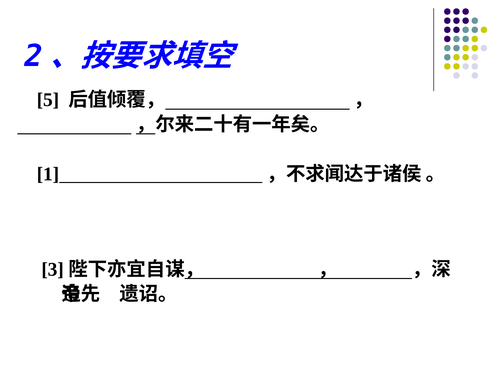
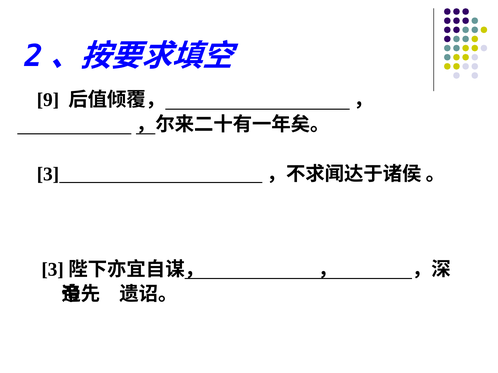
5: 5 -> 9
1 at (48, 174): 1 -> 3
